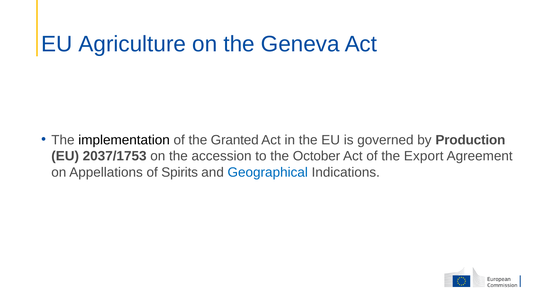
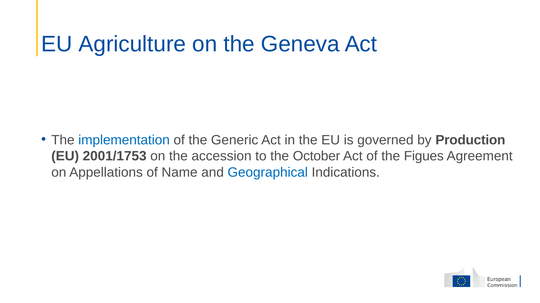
implementation colour: black -> blue
Granted: Granted -> Generic
2037/1753: 2037/1753 -> 2001/1753
Export: Export -> Figues
Spirits: Spirits -> Name
